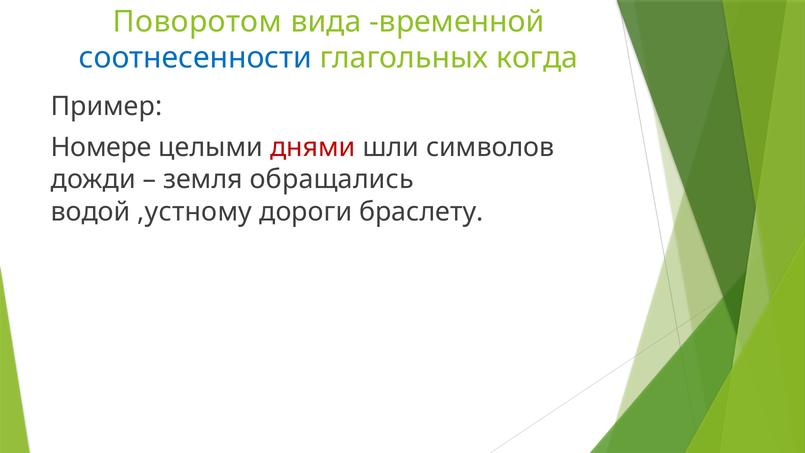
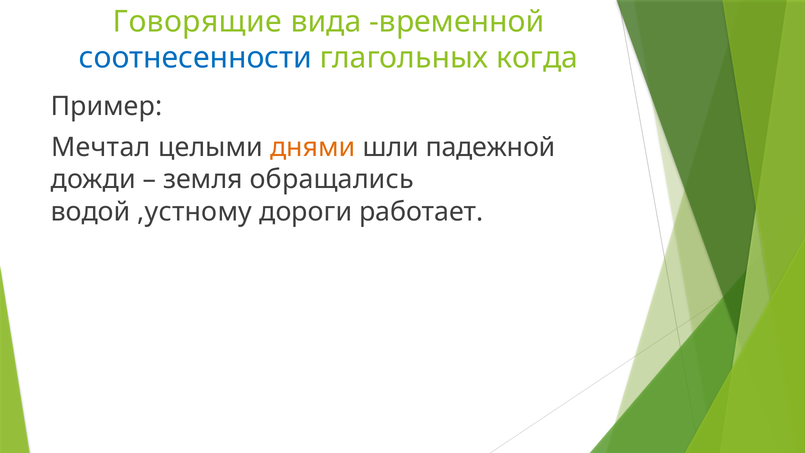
Поворотом: Поворотом -> Говорящие
Номере: Номере -> Мечтал
днями colour: red -> orange
символов: символов -> падежной
браслету: браслету -> работает
